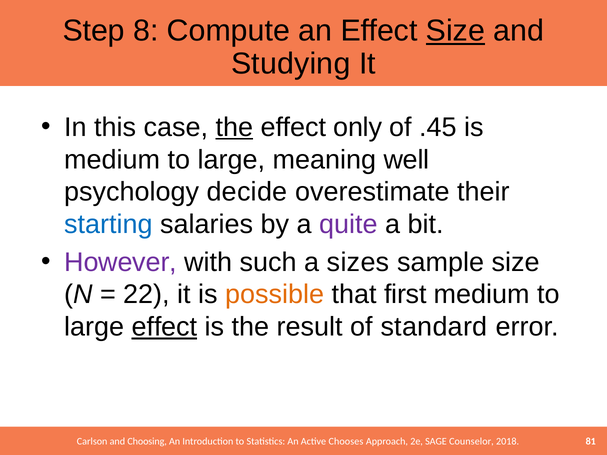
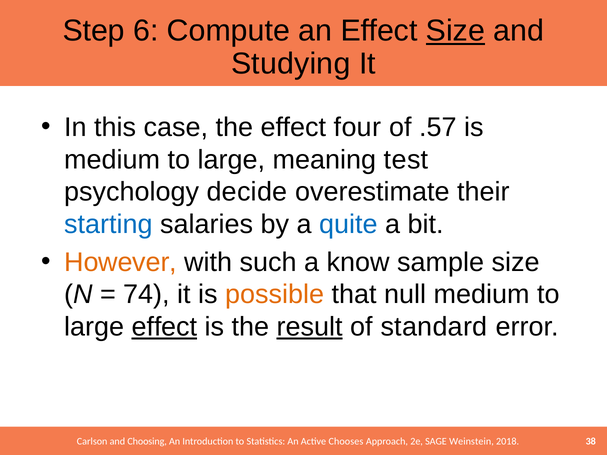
8: 8 -> 6
the at (234, 127) underline: present -> none
only: only -> four
.45: .45 -> .57
well: well -> test
quite colour: purple -> blue
However colour: purple -> orange
sizes: sizes -> know
22: 22 -> 74
first: first -> null
result underline: none -> present
Counselor: Counselor -> Weinstein
81: 81 -> 38
